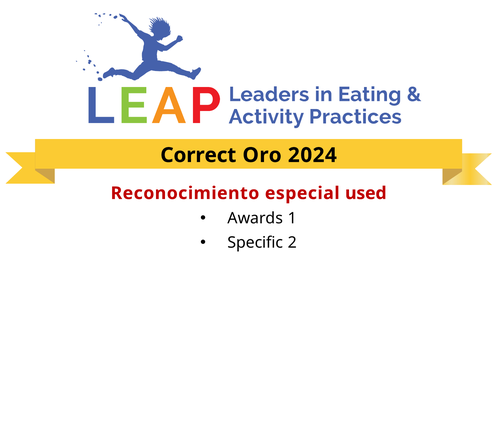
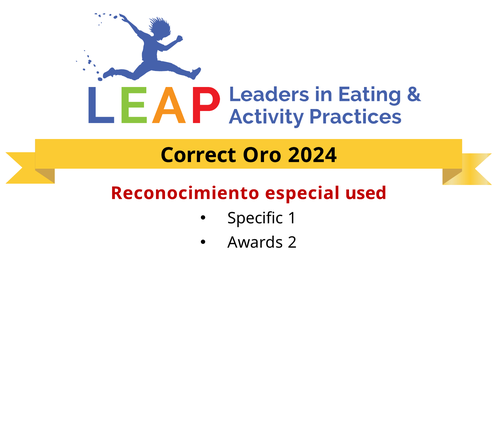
Awards: Awards -> Specific
Specific: Specific -> Awards
